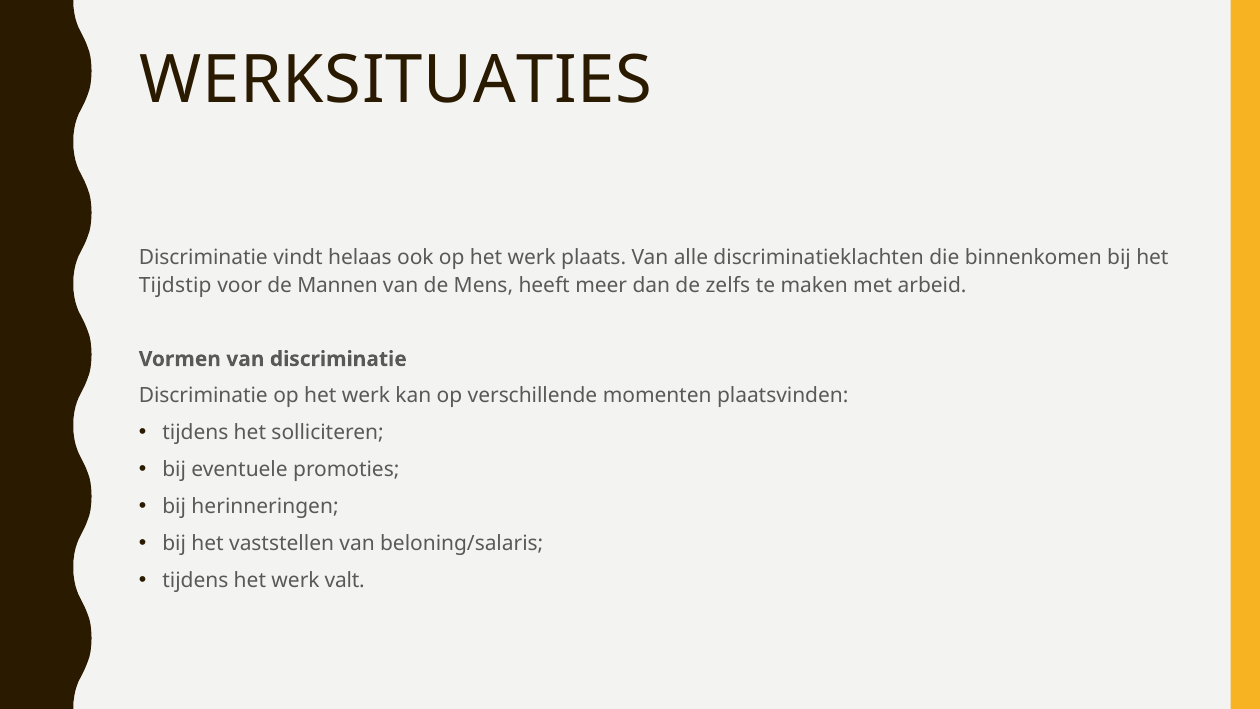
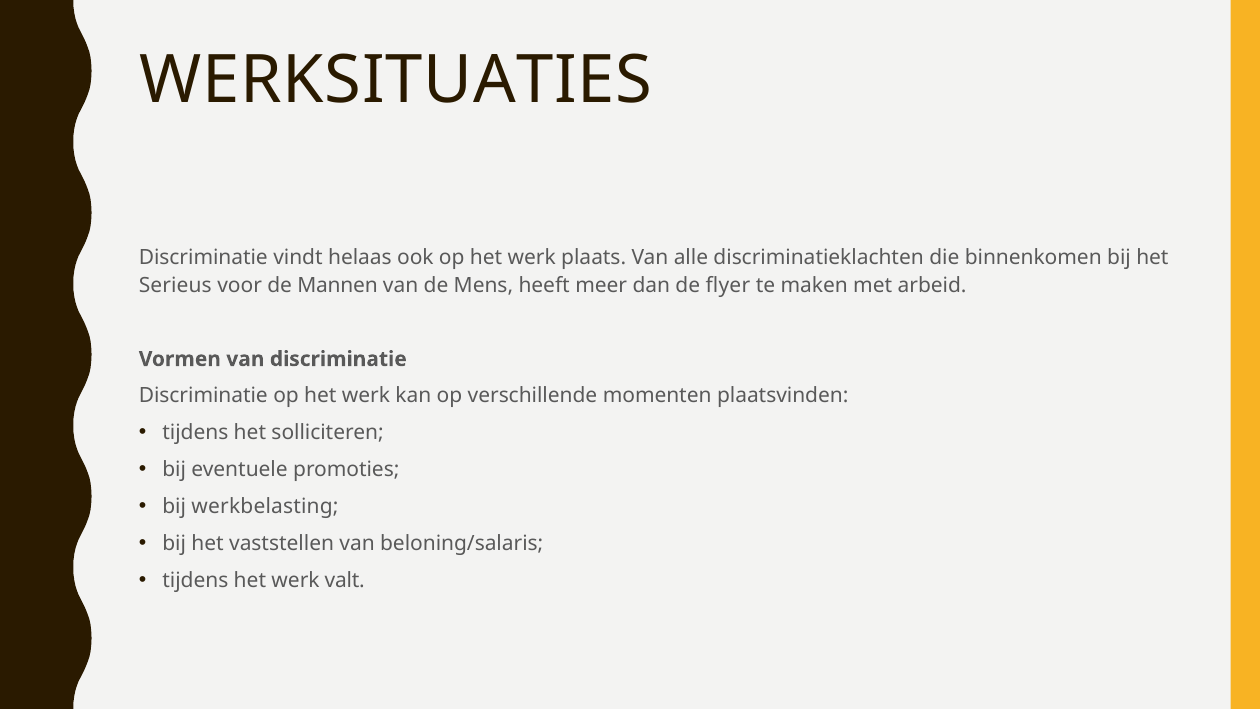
Tijdstip: Tijdstip -> Serieus
zelfs: zelfs -> flyer
herinneringen: herinneringen -> werkbelasting
